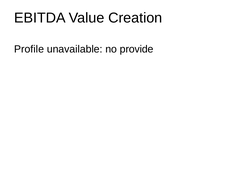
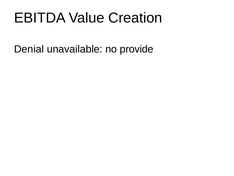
Profile: Profile -> Denial
